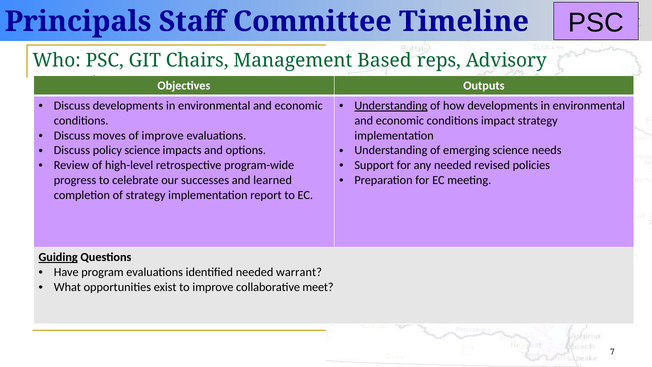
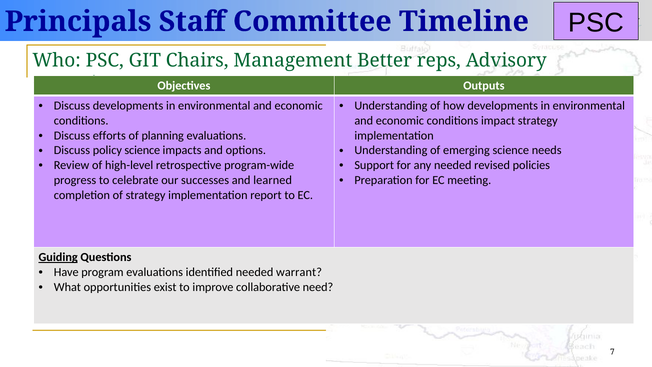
Based: Based -> Better
Understanding at (391, 106) underline: present -> none
moves: moves -> efforts
of improve: improve -> planning
meet: meet -> need
